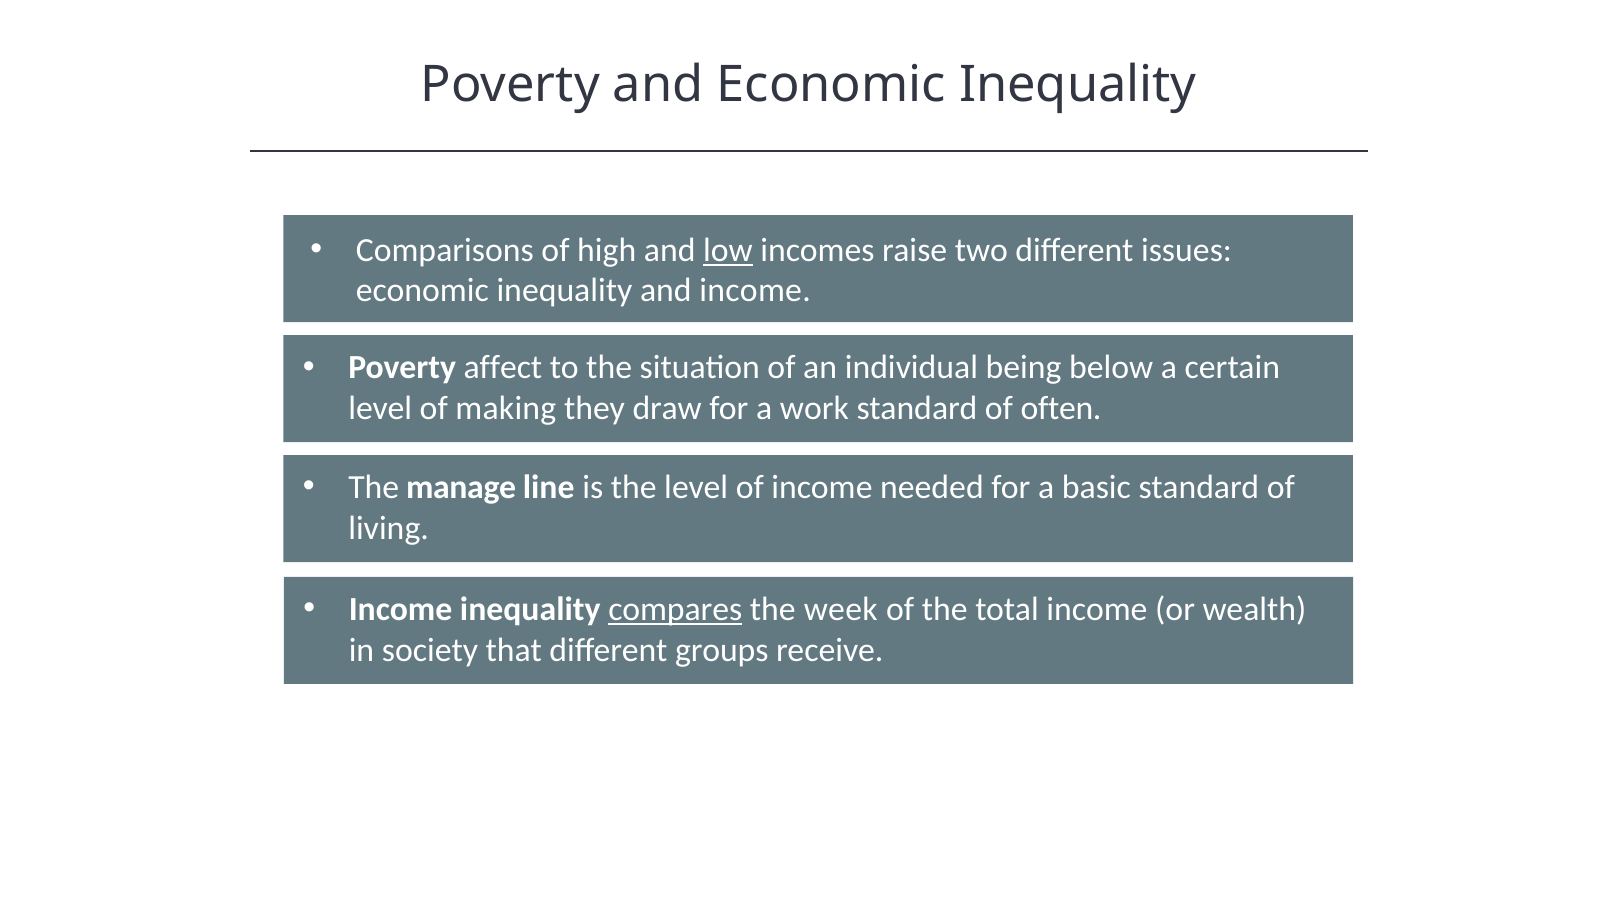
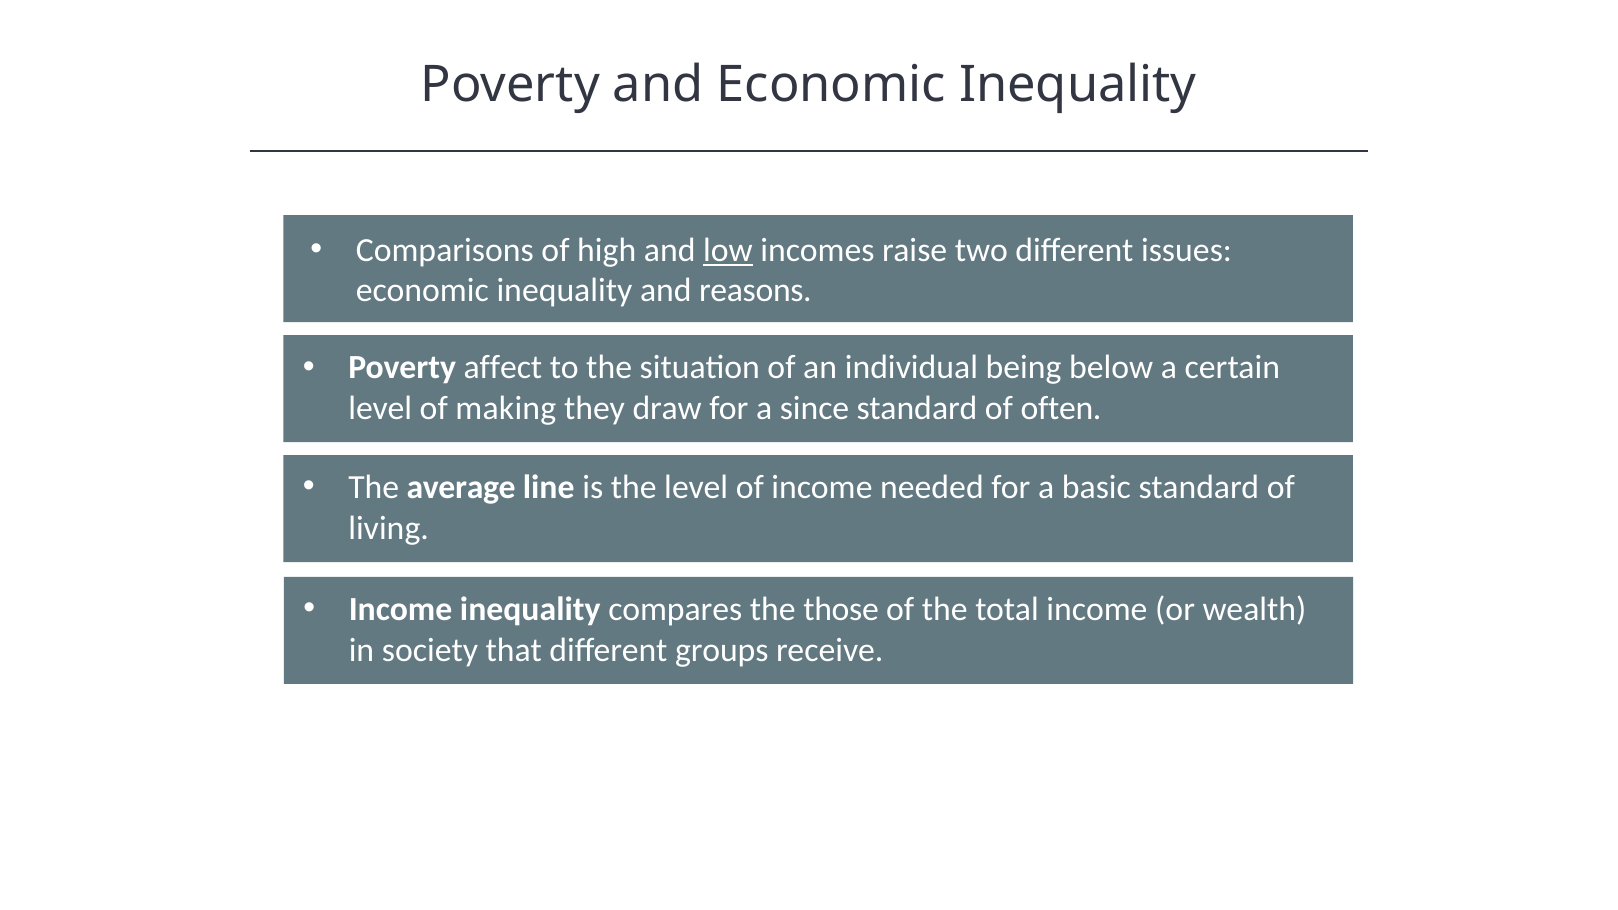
and income: income -> reasons
work: work -> since
manage: manage -> average
compares underline: present -> none
week: week -> those
